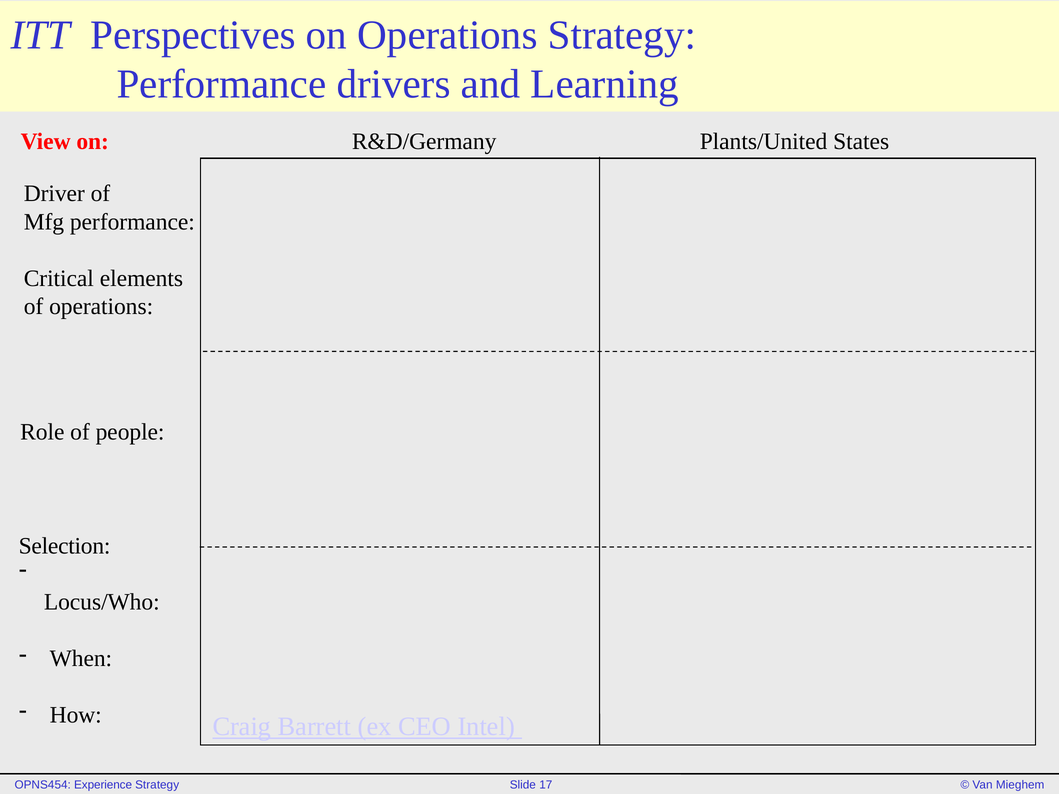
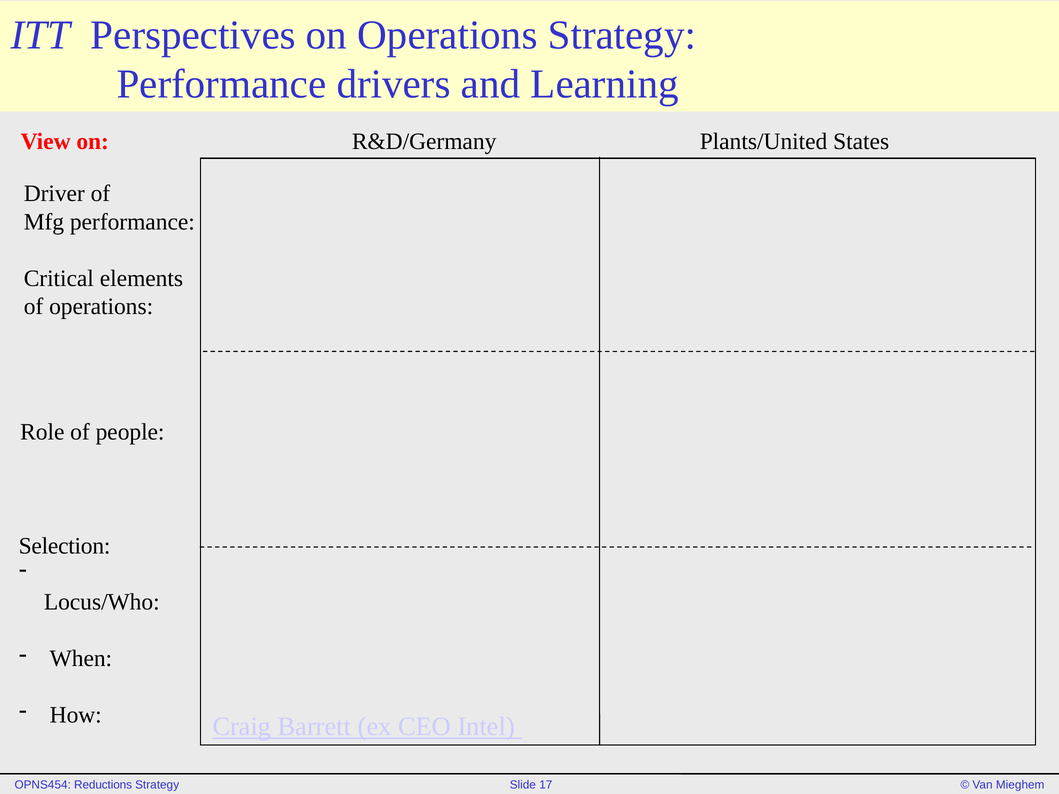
Experience: Experience -> Reductions
